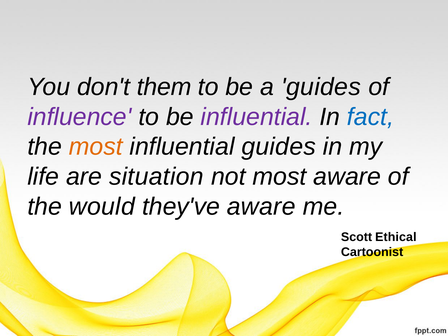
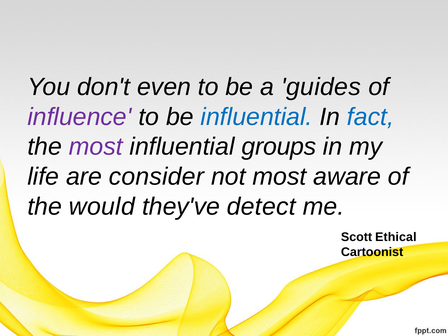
them: them -> even
influential at (257, 117) colour: purple -> blue
most at (96, 147) colour: orange -> purple
influential guides: guides -> groups
situation: situation -> consider
they've aware: aware -> detect
